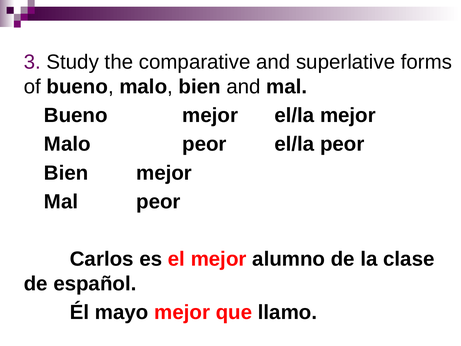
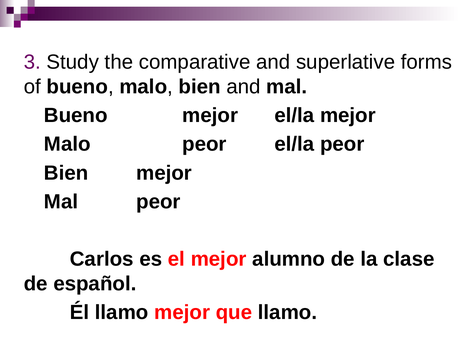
Él mayo: mayo -> llamo
